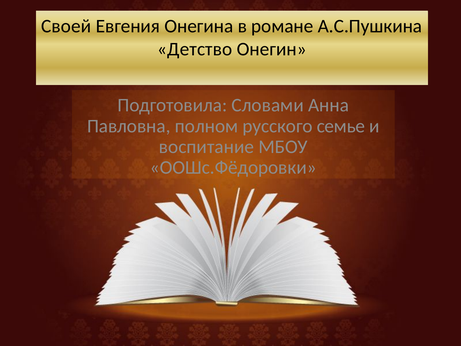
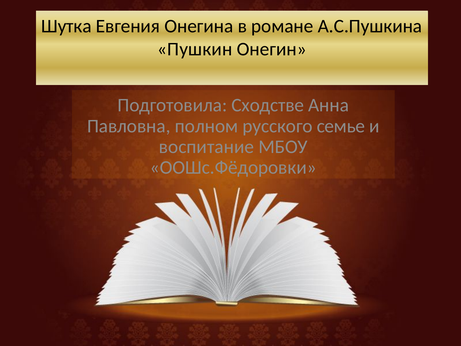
Своей: Своей -> Шутка
Детство: Детство -> Пушкин
Словами: Словами -> Сходстве
